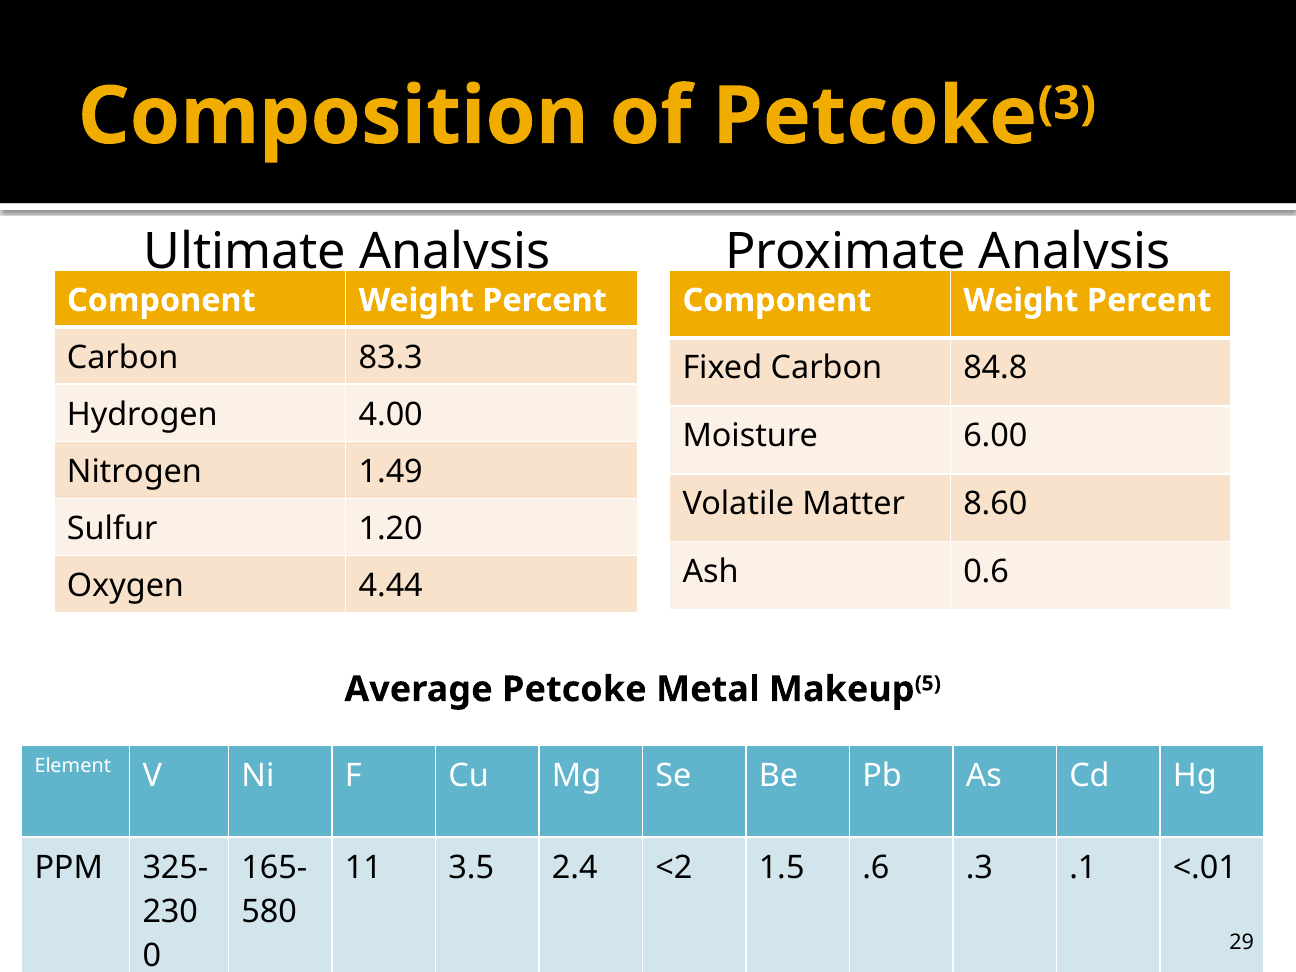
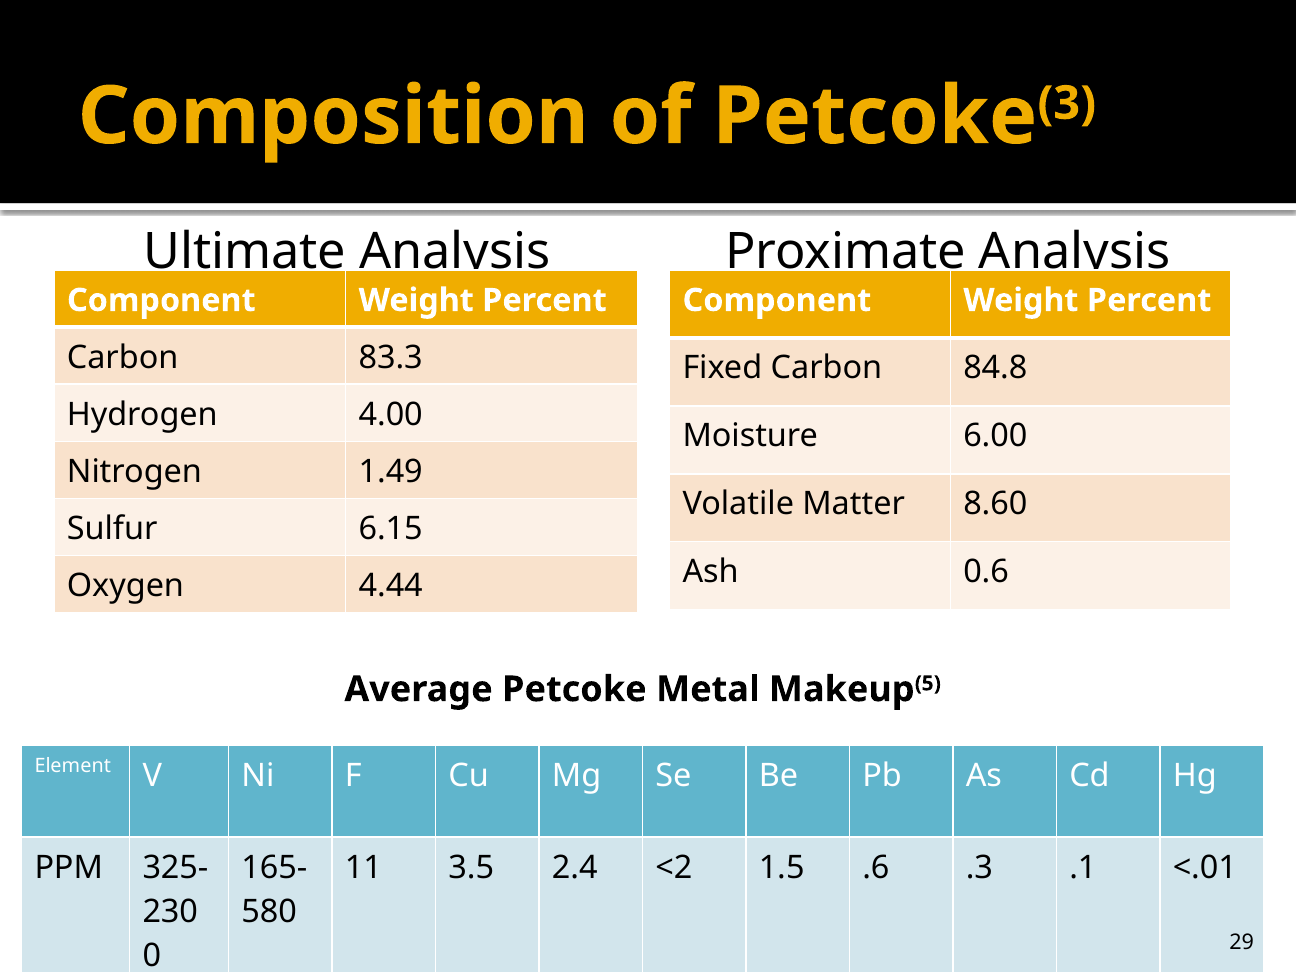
1.20: 1.20 -> 6.15
